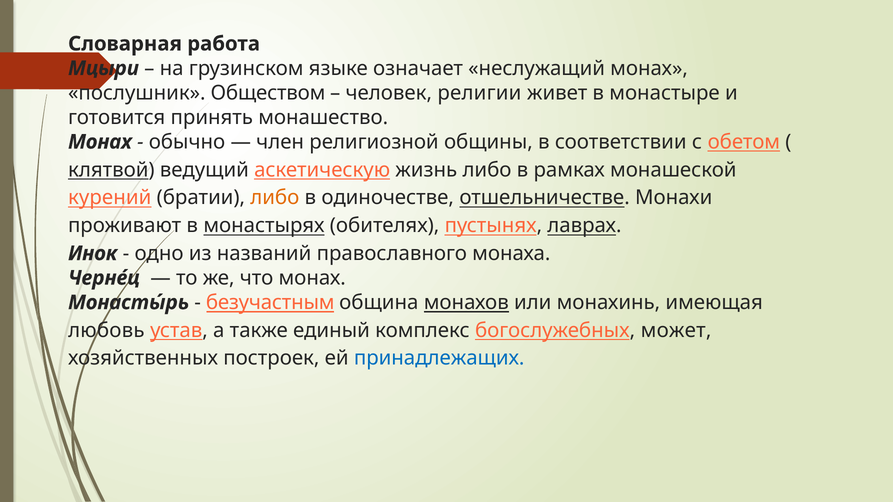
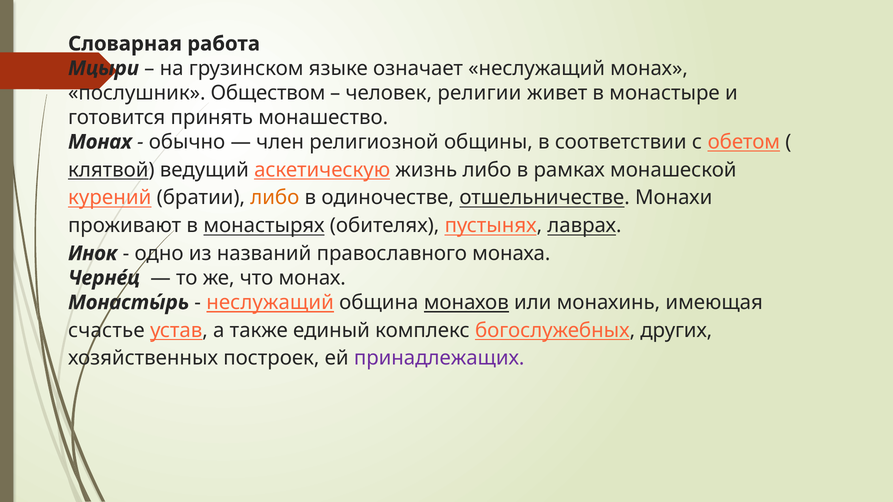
безучастным at (270, 303): безучастным -> неслужащий
любовь: любовь -> счастье
может: может -> других
принадлежащих colour: blue -> purple
